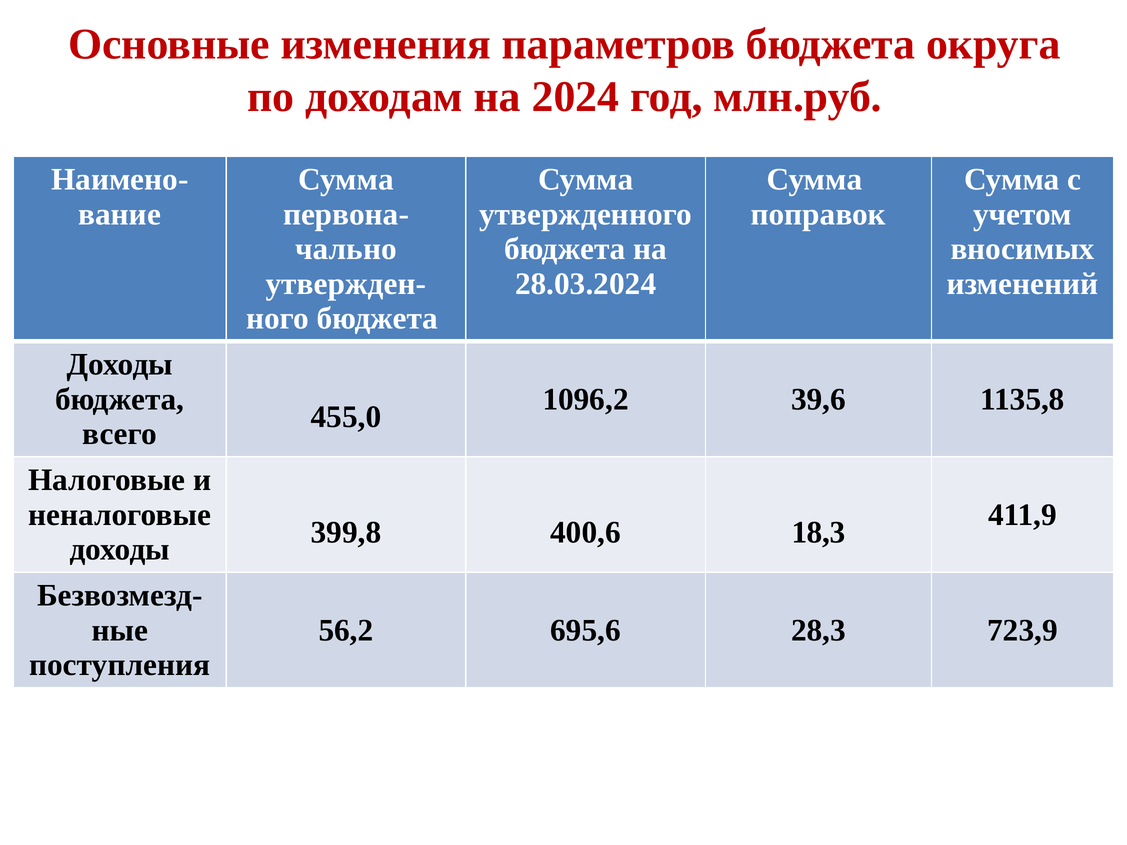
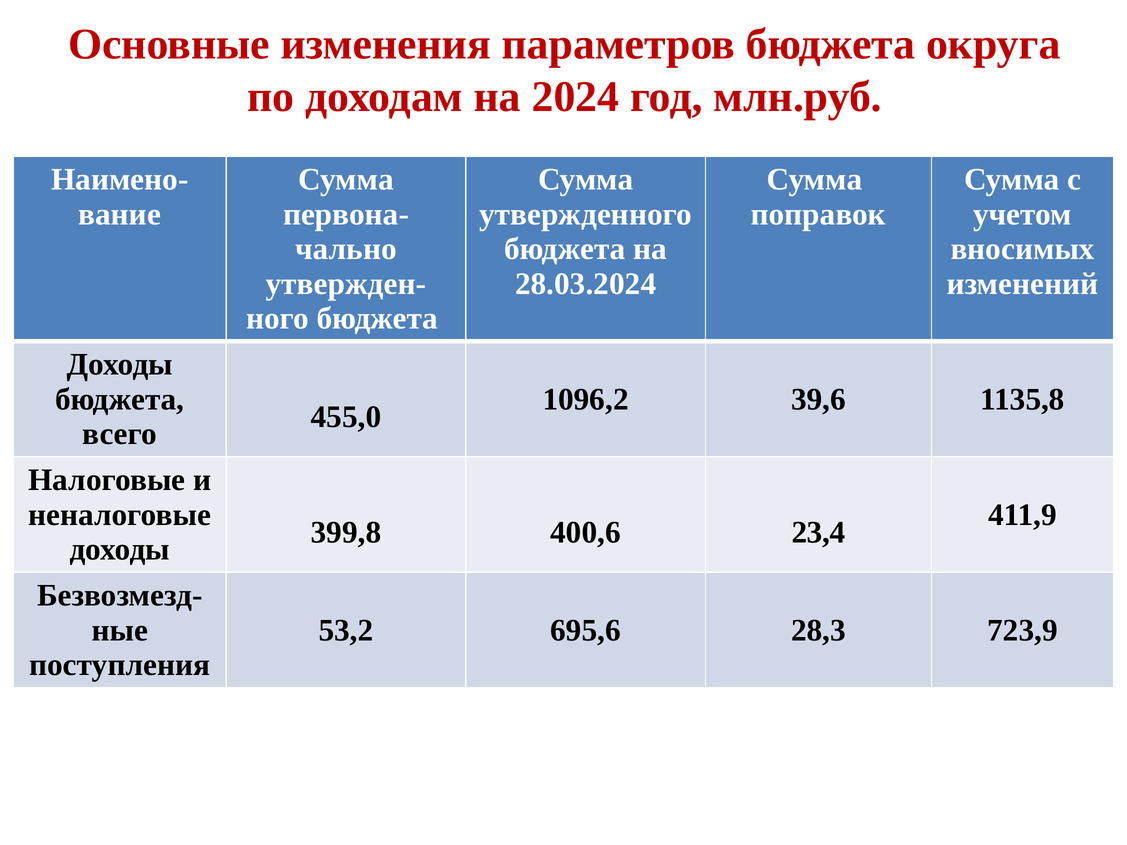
18,3: 18,3 -> 23,4
56,2: 56,2 -> 53,2
